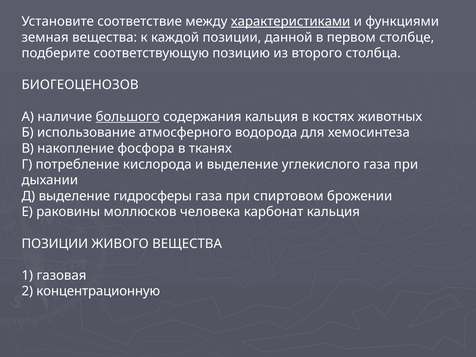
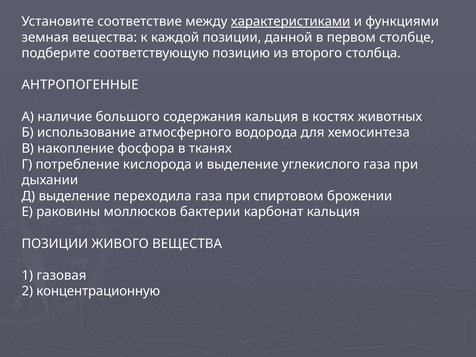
БИОГЕОЦЕНОЗОВ: БИОГЕОЦЕНОЗОВ -> АНТРОПОГЕННЫЕ
большого underline: present -> none
гидросферы: гидросферы -> переходила
человека: человека -> бактерии
